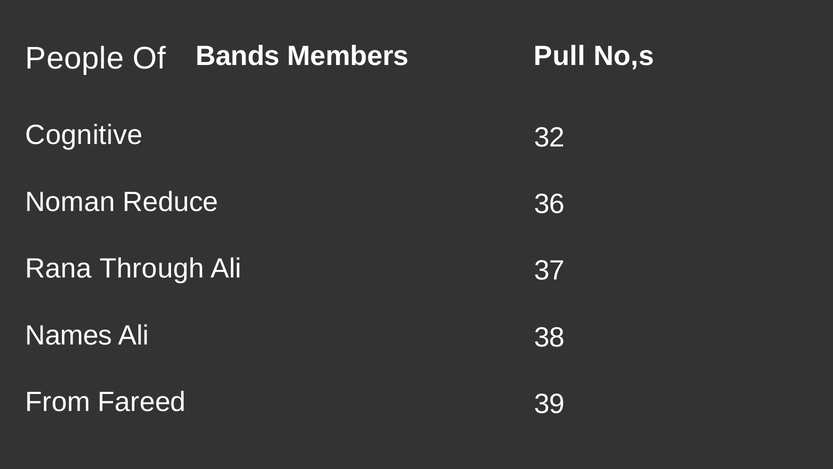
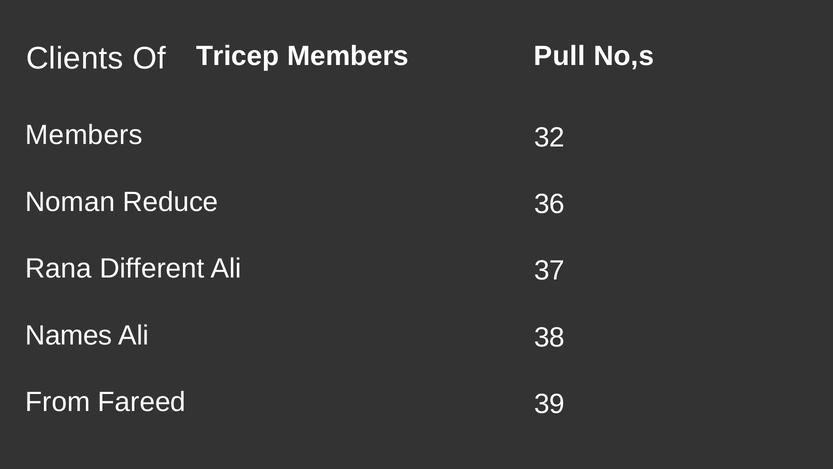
People: People -> Clients
Bands: Bands -> Tricep
Cognitive at (84, 135): Cognitive -> Members
Through: Through -> Different
